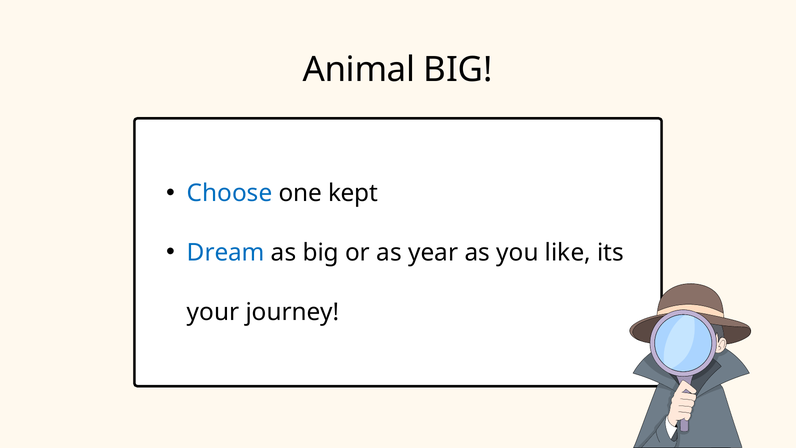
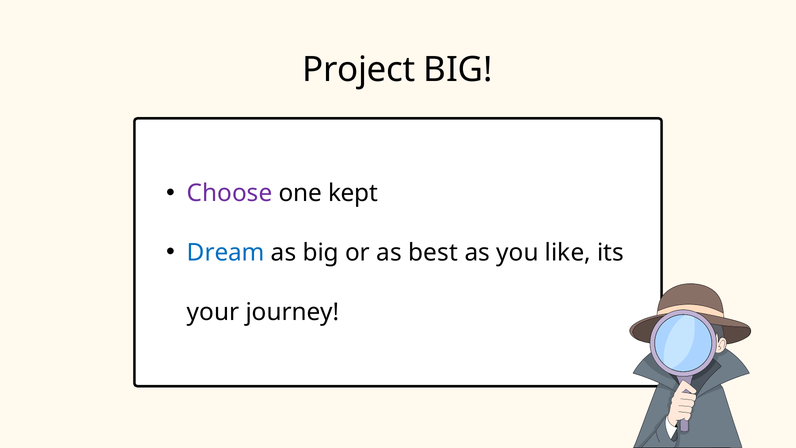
Animal: Animal -> Project
Choose colour: blue -> purple
year: year -> best
